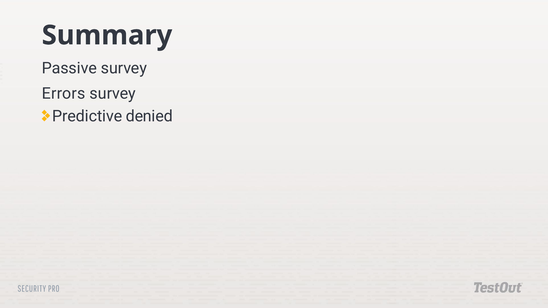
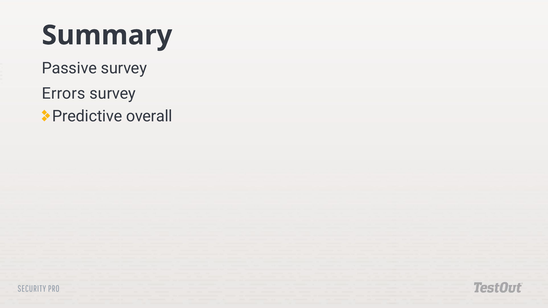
denied: denied -> overall
